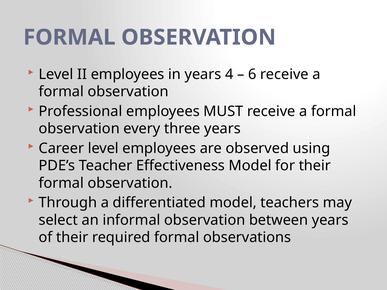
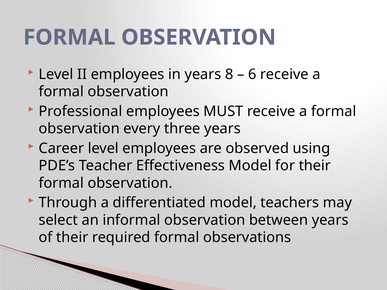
4: 4 -> 8
